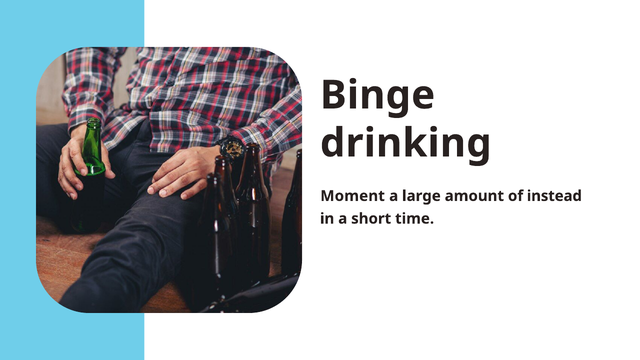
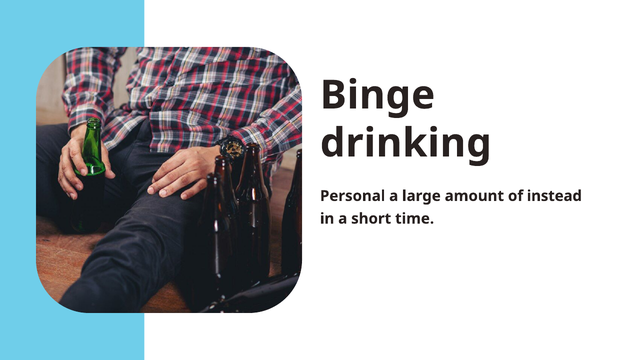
Moment: Moment -> Personal
